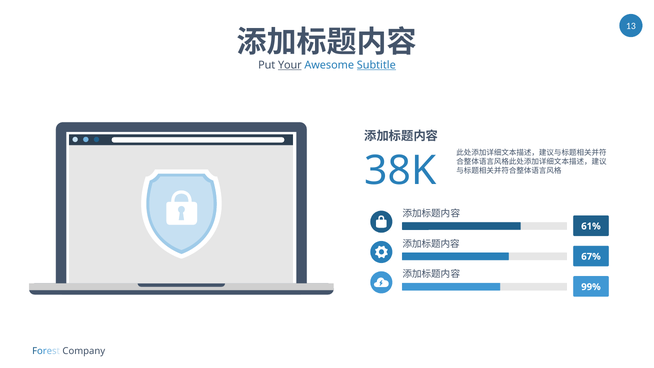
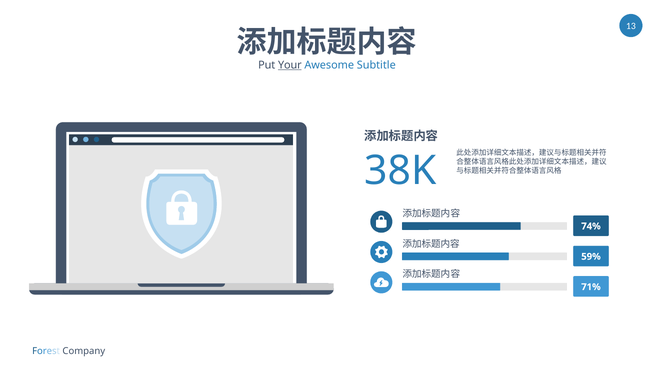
Subtitle underline: present -> none
61%: 61% -> 74%
67%: 67% -> 59%
99%: 99% -> 71%
